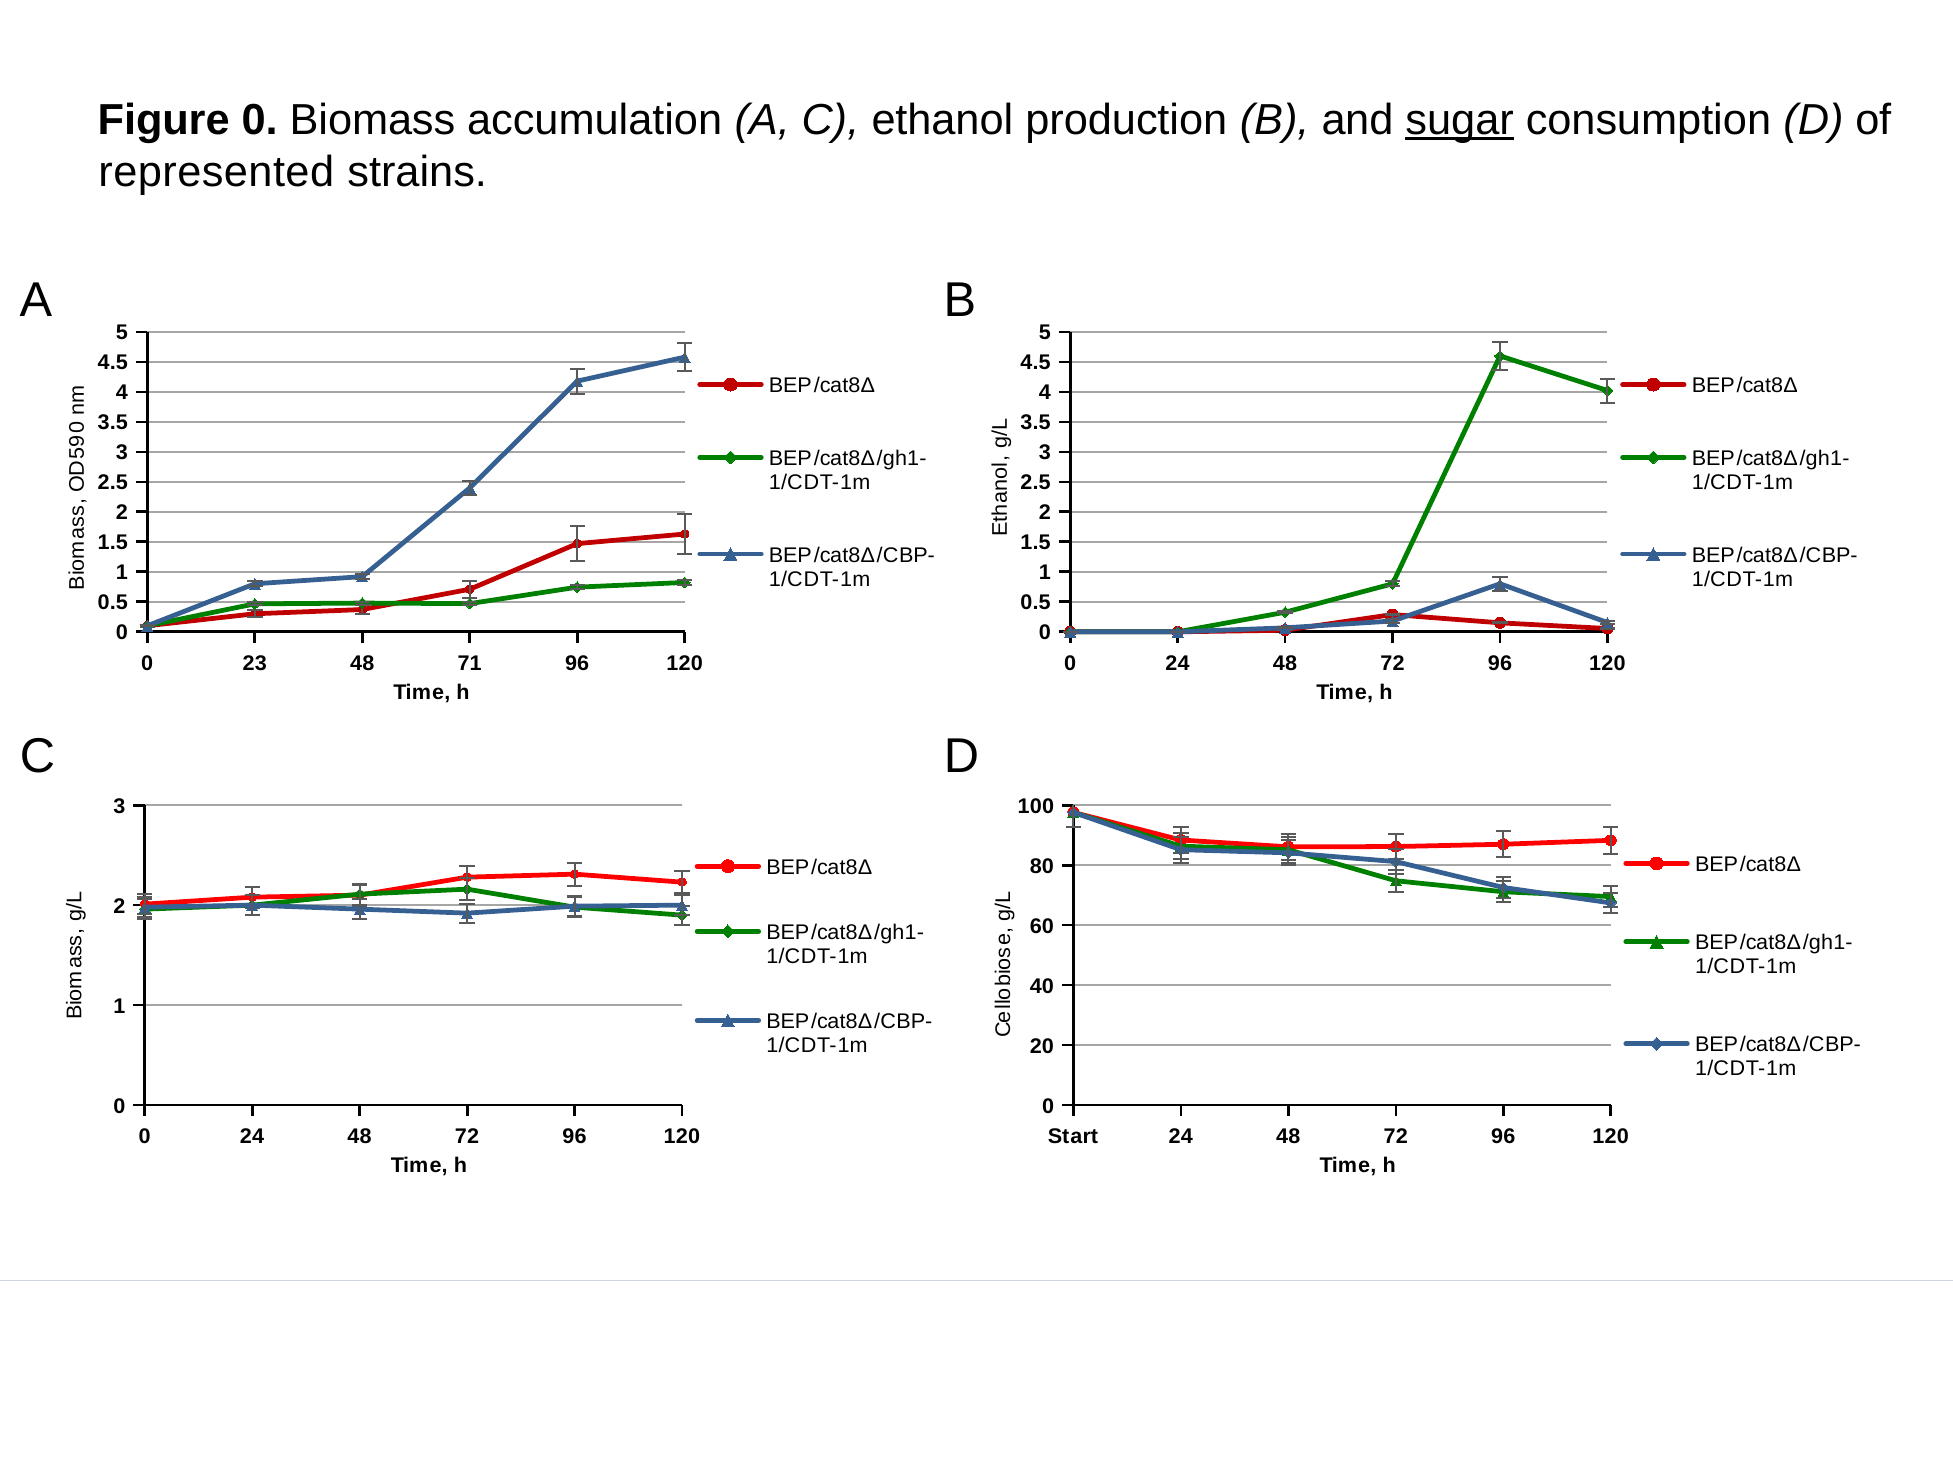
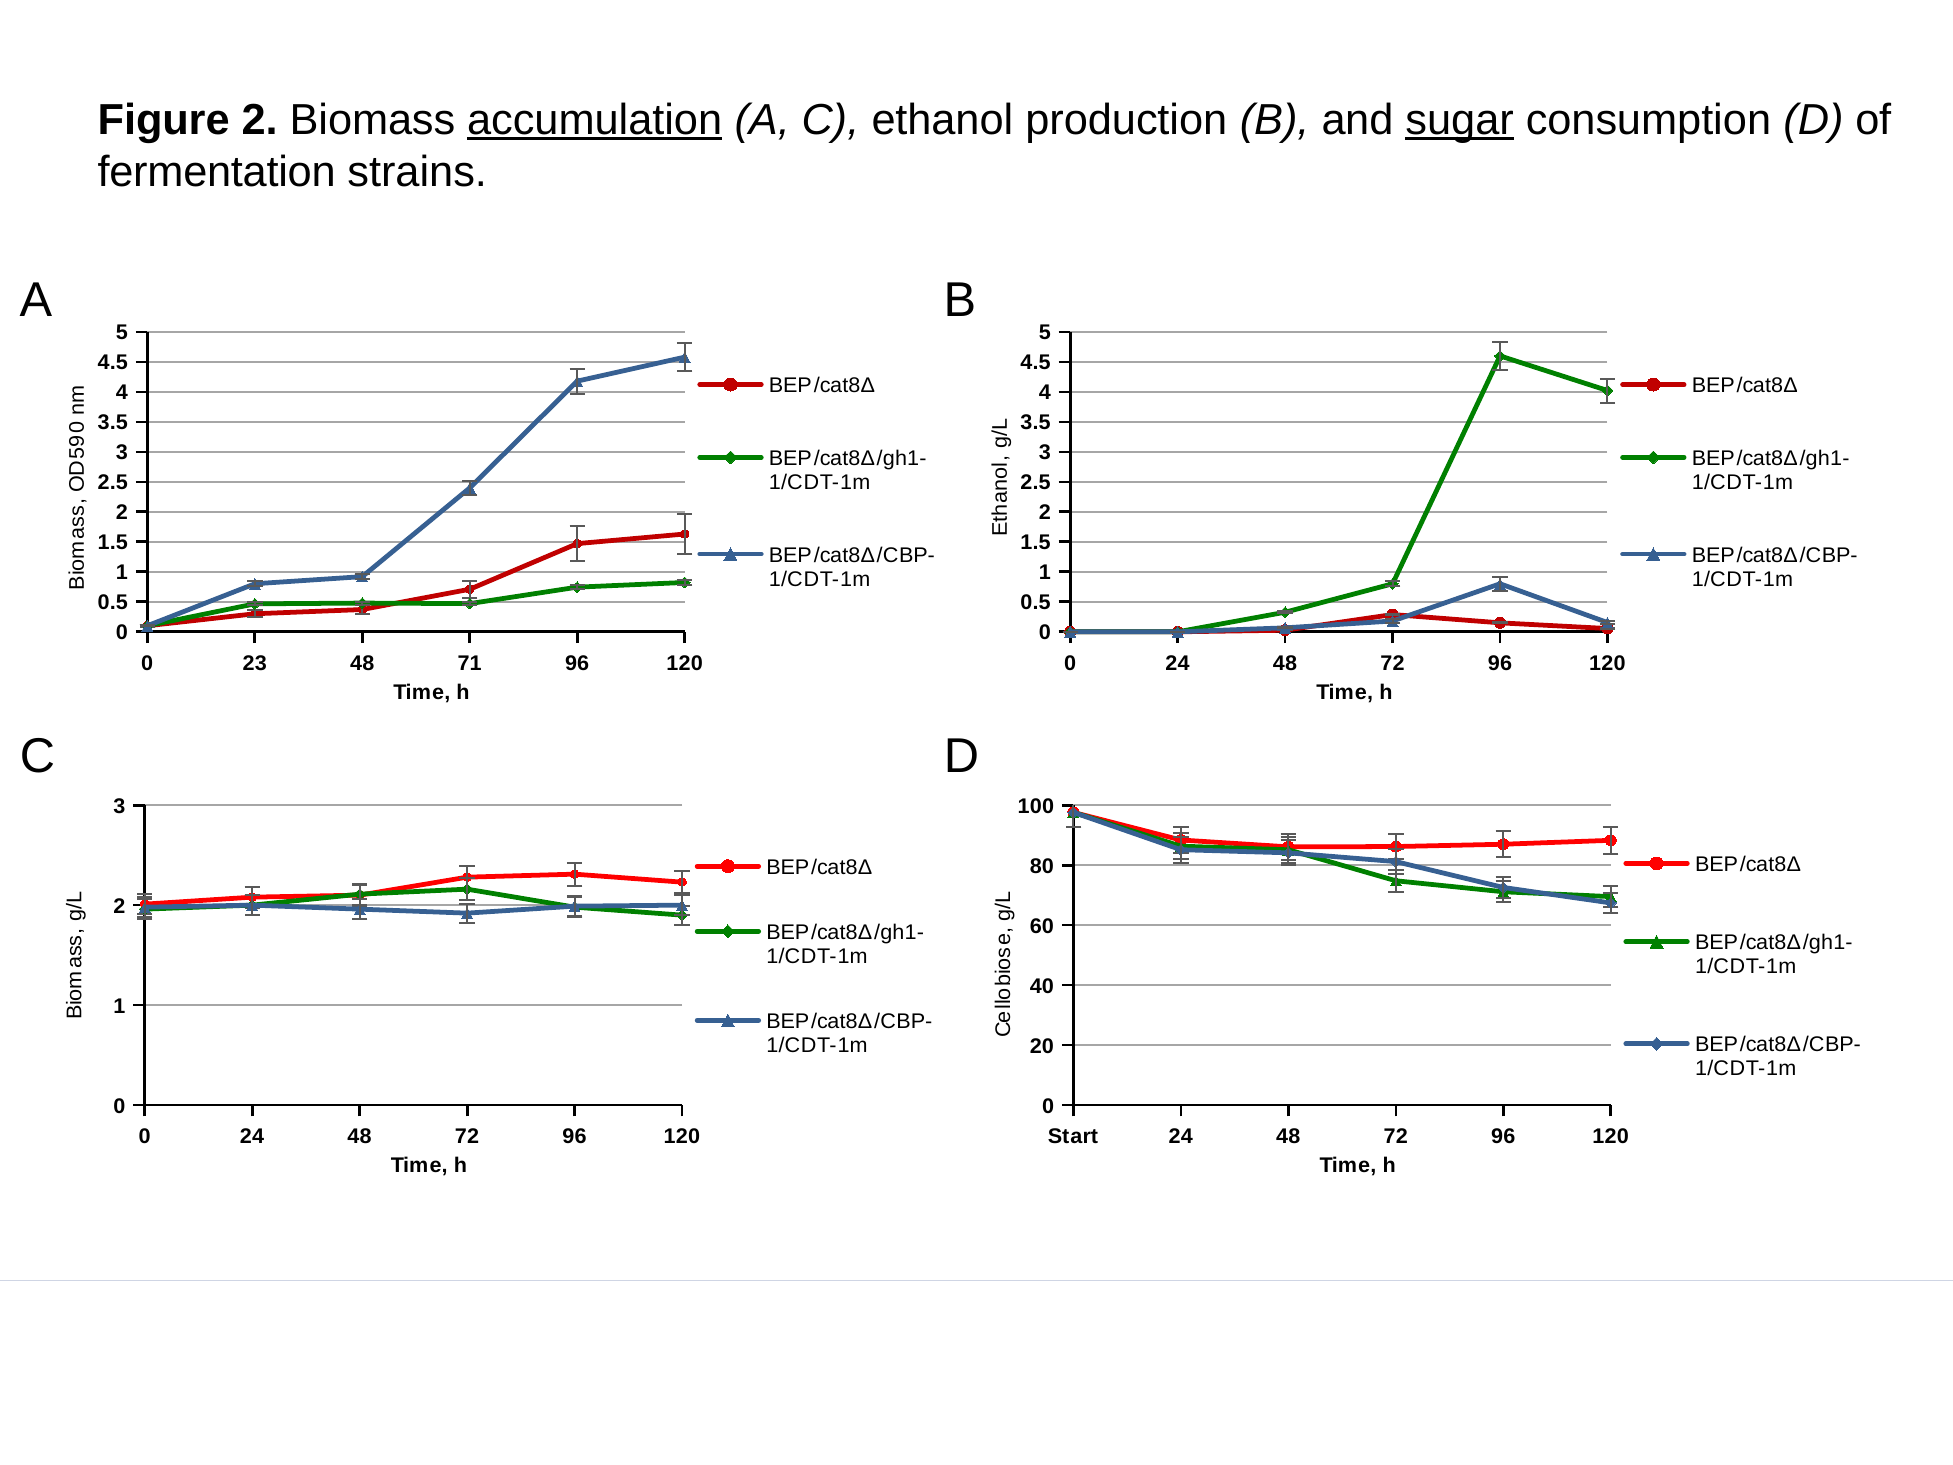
Figure 0: 0 -> 2
accumulation underline: none -> present
represented: represented -> fermentation
